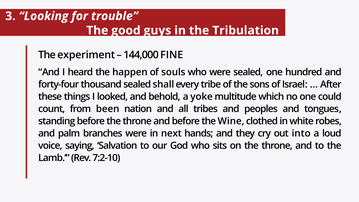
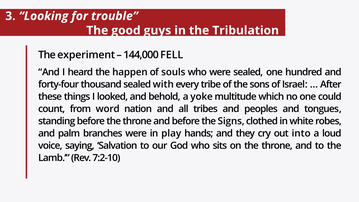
FINE: FINE -> FELL
shall: shall -> with
been: been -> word
Wine: Wine -> Signs
next: next -> play
